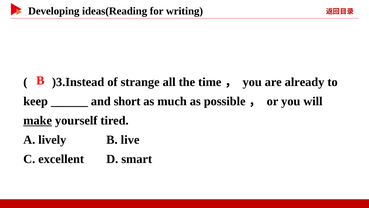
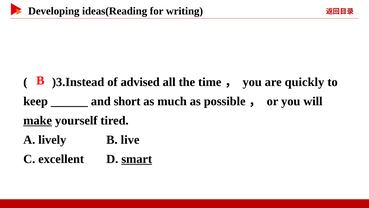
strange: strange -> advised
already: already -> quickly
smart underline: none -> present
